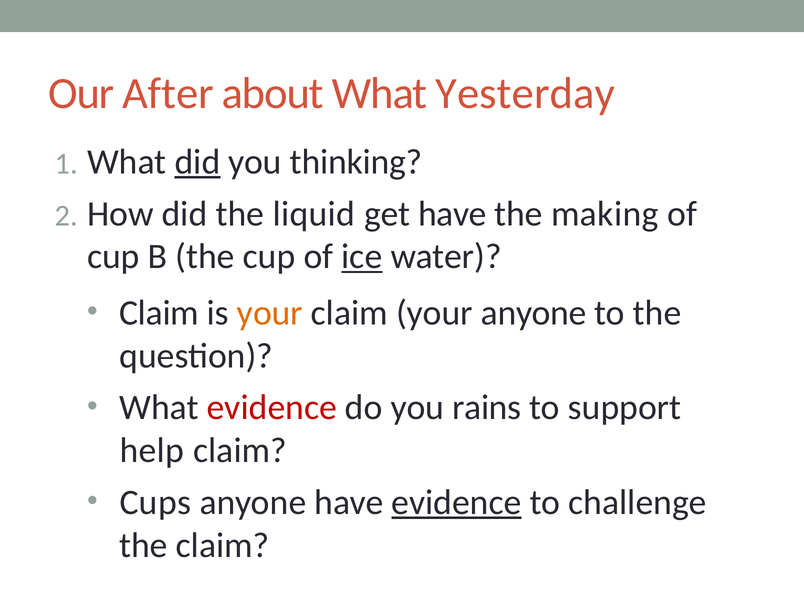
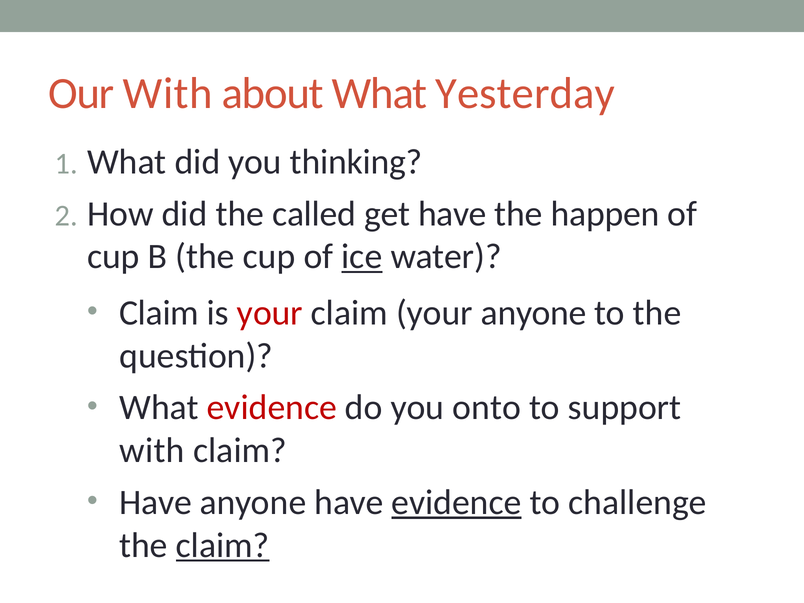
Our After: After -> With
did at (197, 162) underline: present -> none
liquid: liquid -> called
making: making -> happen
your at (270, 313) colour: orange -> red
rains: rains -> onto
help at (152, 451): help -> with
Cups at (155, 502): Cups -> Have
claim at (223, 545) underline: none -> present
